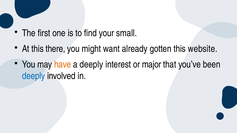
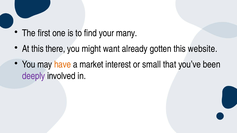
small: small -> many
a deeply: deeply -> market
major: major -> small
deeply at (34, 76) colour: blue -> purple
